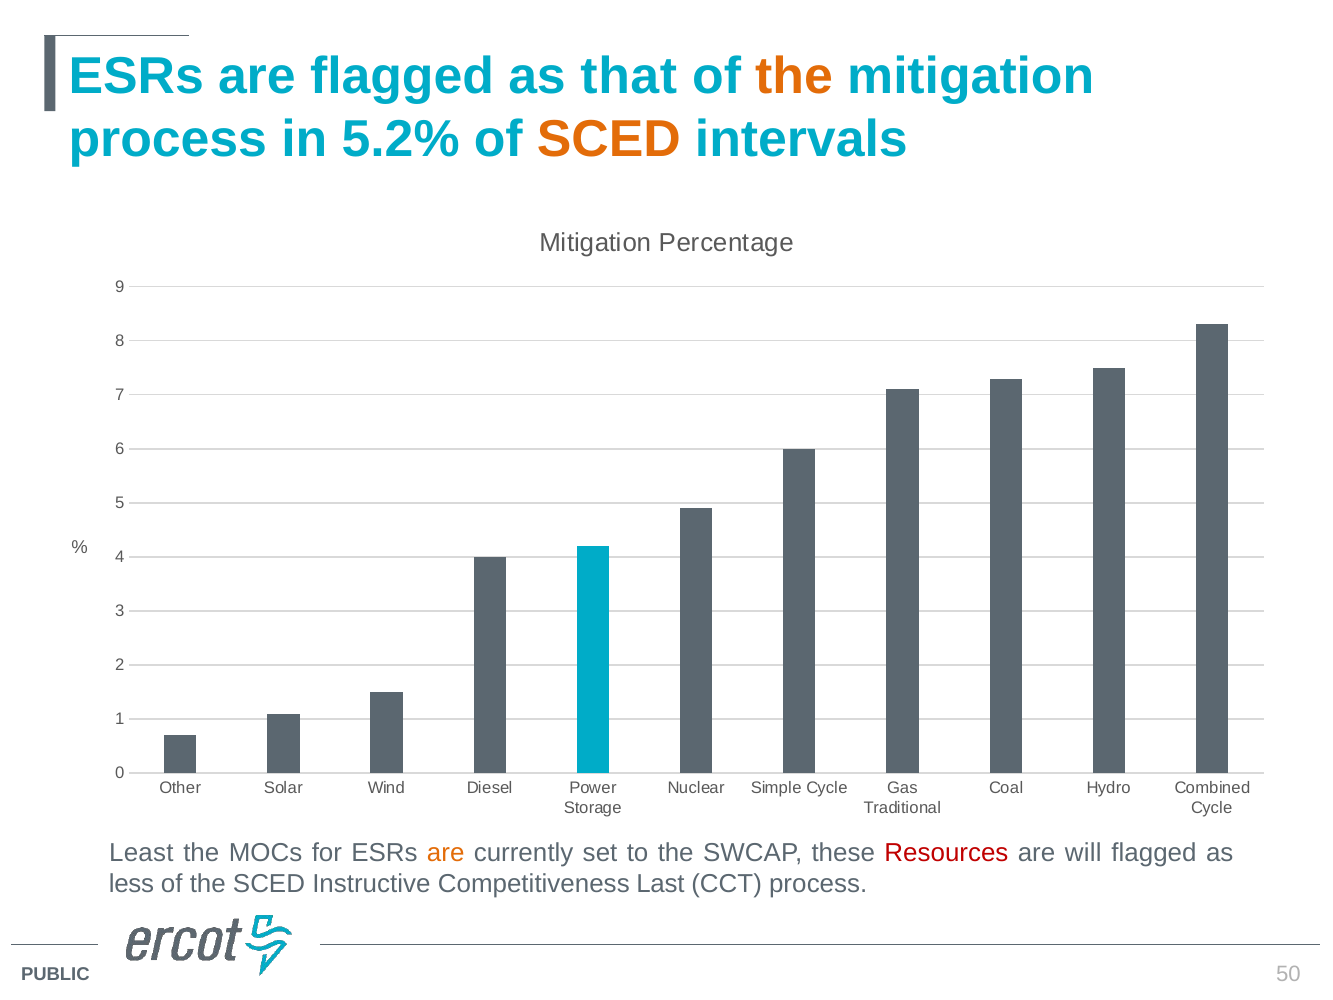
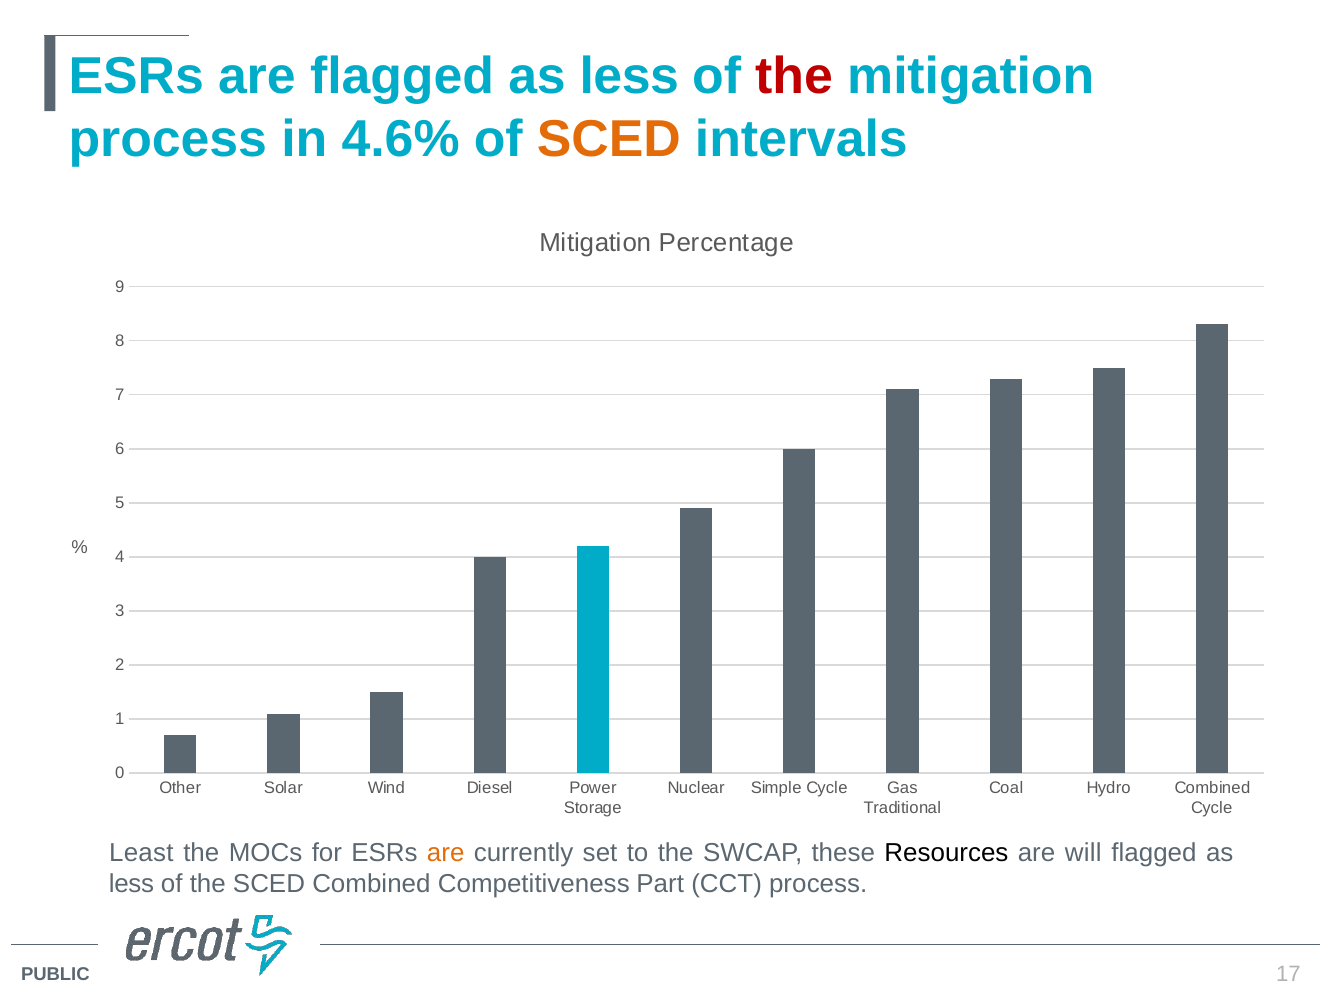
are flagged as that: that -> less
the at (794, 77) colour: orange -> red
5.2%: 5.2% -> 4.6%
Resources colour: red -> black
SCED Instructive: Instructive -> Combined
Last: Last -> Part
50: 50 -> 17
